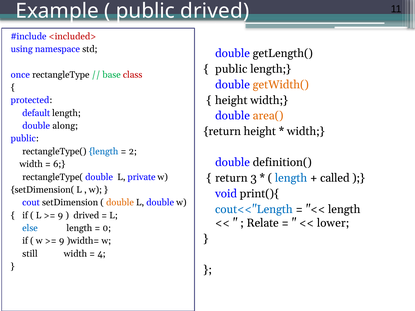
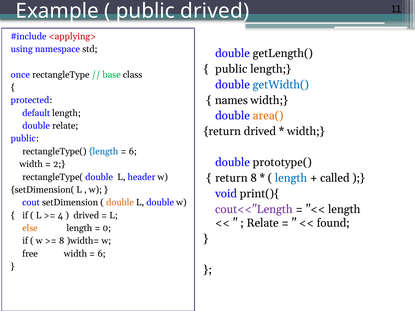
<included>: <included> -> <applying>
class colour: red -> black
getWidth( colour: orange -> blue
height at (231, 100): height -> names
double along: along -> relate
return height: height -> drived
2 at (133, 152): 2 -> 6
definition(: definition( -> prototype(
6: 6 -> 2
private: private -> header
return 3: 3 -> 8
cout<<"Length colour: blue -> purple
9 at (60, 215): 9 -> 4
lower: lower -> found
else colour: blue -> orange
9 at (62, 241): 9 -> 8
still: still -> free
4 at (102, 254): 4 -> 6
